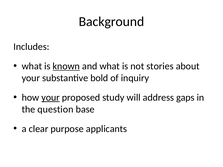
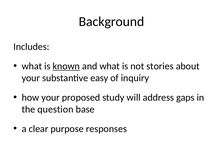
bold: bold -> easy
your at (51, 98) underline: present -> none
applicants: applicants -> responses
